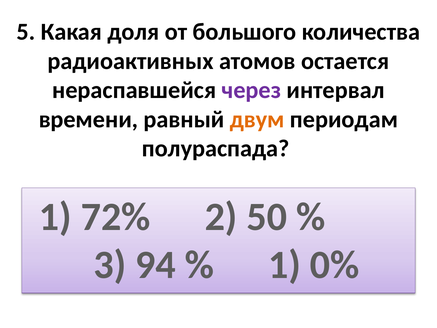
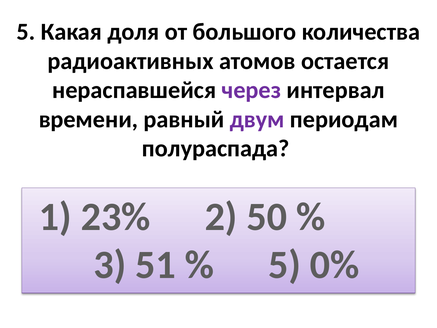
двум colour: orange -> purple
72%: 72% -> 23%
94: 94 -> 51
1 at (285, 265): 1 -> 5
